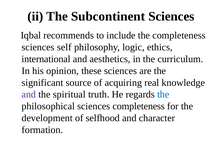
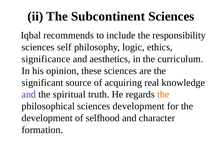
the completeness: completeness -> responsibility
international: international -> significance
the at (163, 95) colour: blue -> orange
sciences completeness: completeness -> development
